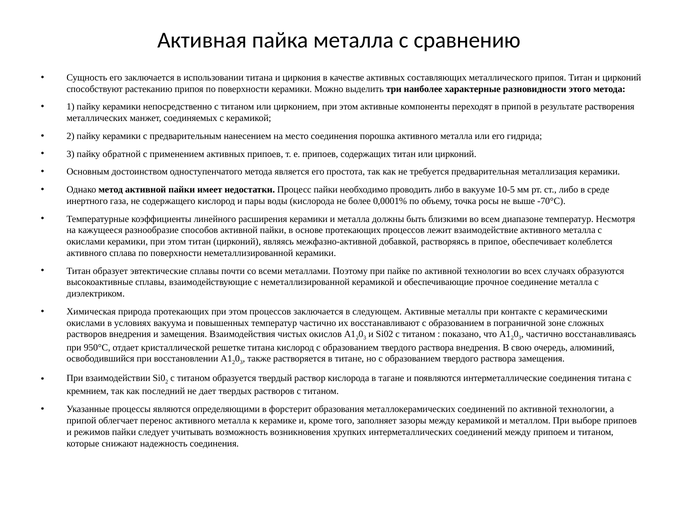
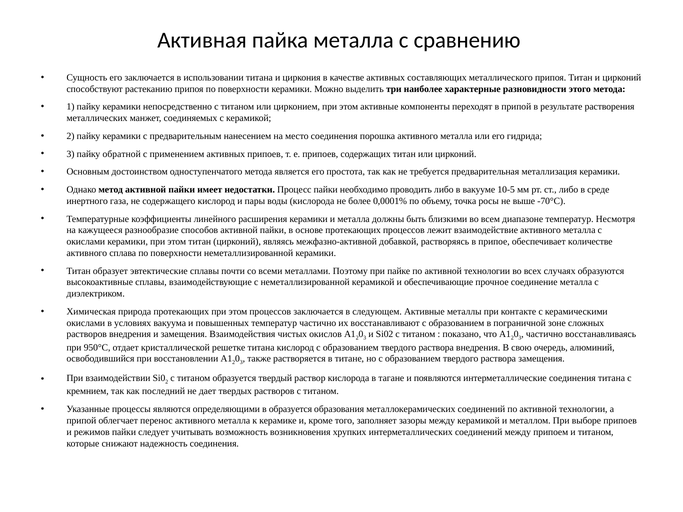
колеблется: колеблется -> количестве
в форстерит: форстерит -> образуется
